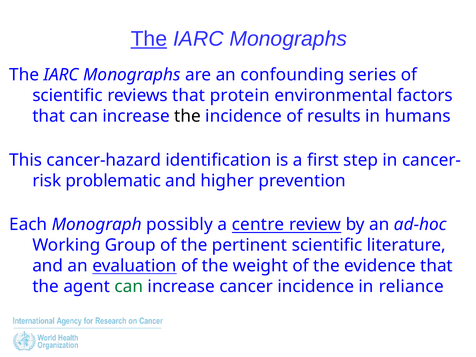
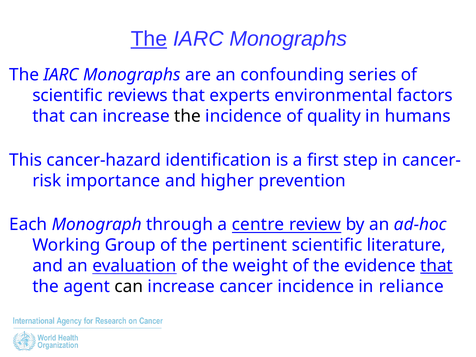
protein: protein -> experts
results: results -> quality
problematic: problematic -> importance
possibly: possibly -> through
that at (437, 266) underline: none -> present
can at (129, 286) colour: green -> black
